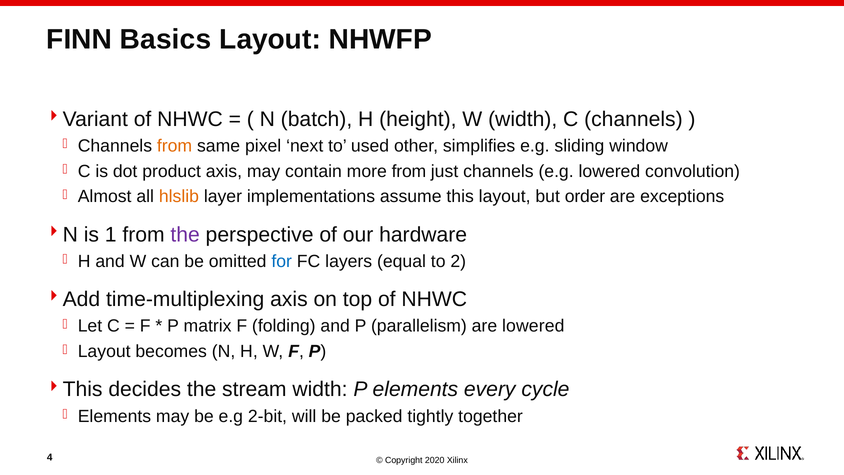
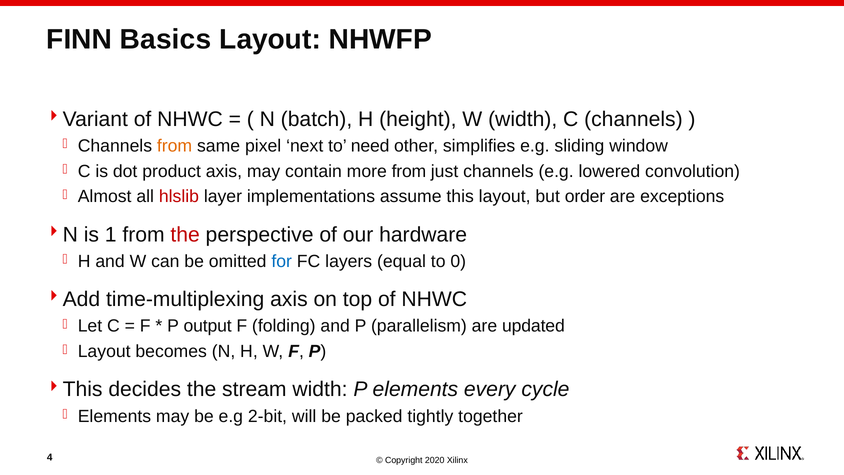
used: used -> need
hlslib colour: orange -> red
the at (185, 234) colour: purple -> red
2: 2 -> 0
matrix: matrix -> output
are lowered: lowered -> updated
